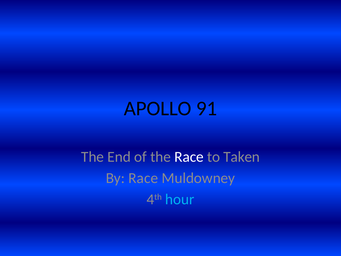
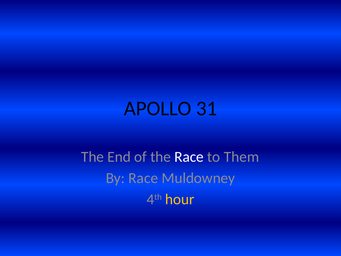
91: 91 -> 31
Taken: Taken -> Them
hour colour: light blue -> yellow
